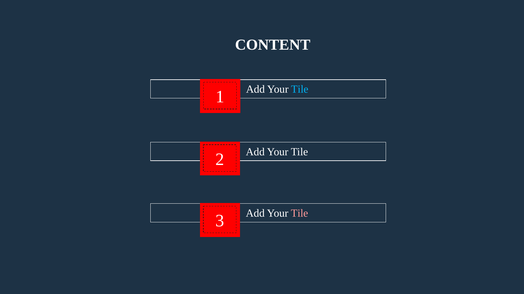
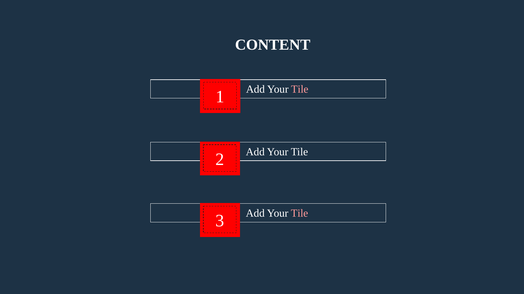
Tile at (300, 90) colour: light blue -> pink
